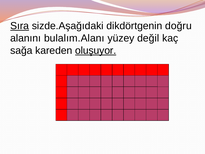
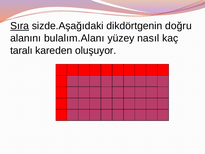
değil: değil -> nasıl
sağa: sağa -> taralı
oluşuyor underline: present -> none
